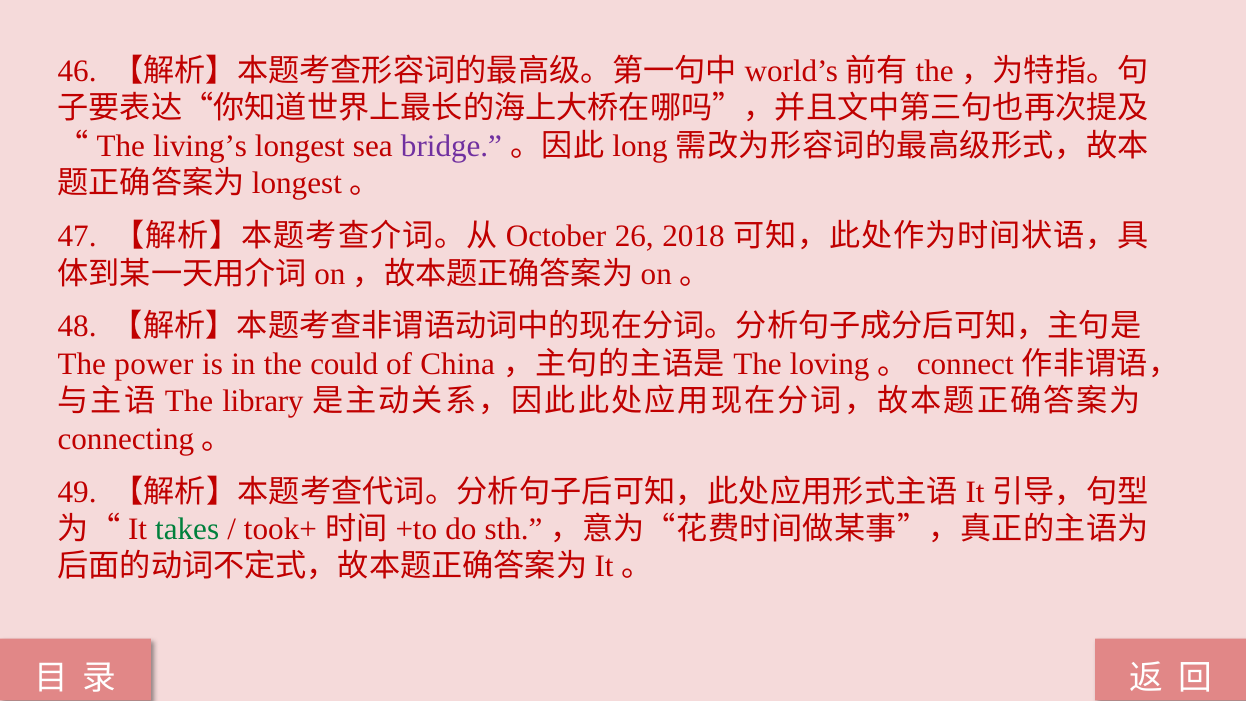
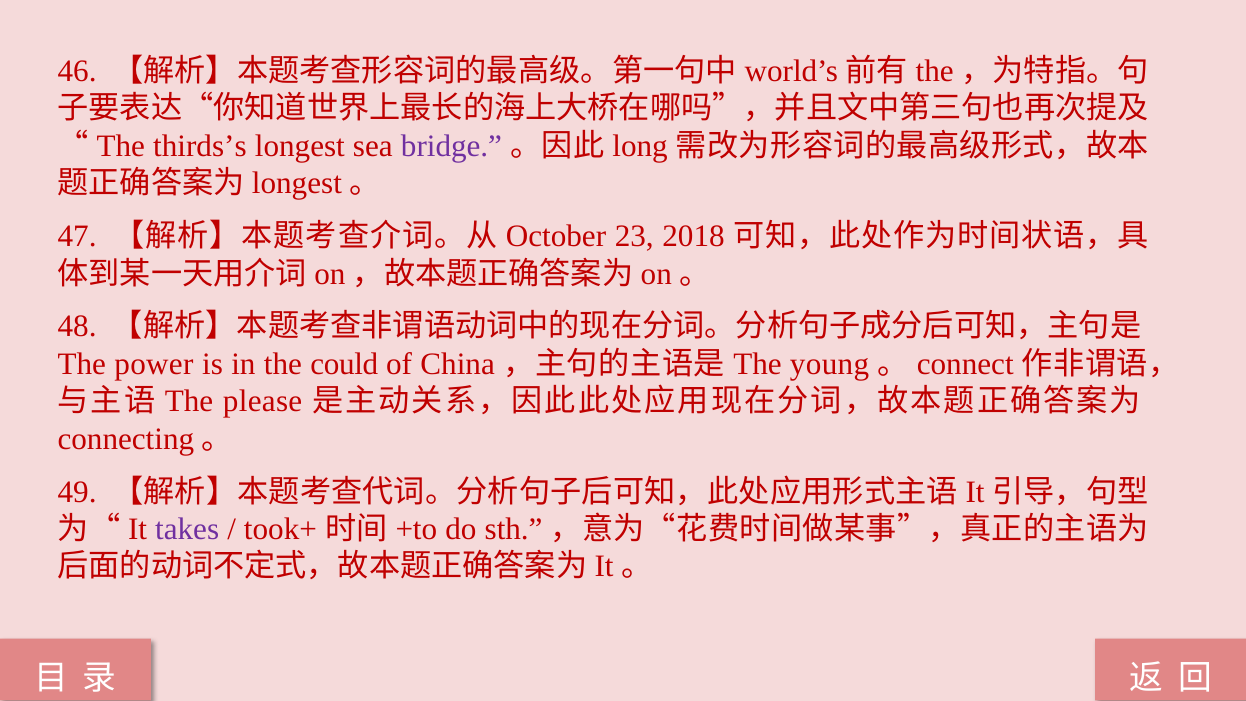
living’s: living’s -> thirds’s
26: 26 -> 23
loving: loving -> young
library: library -> please
takes colour: green -> purple
